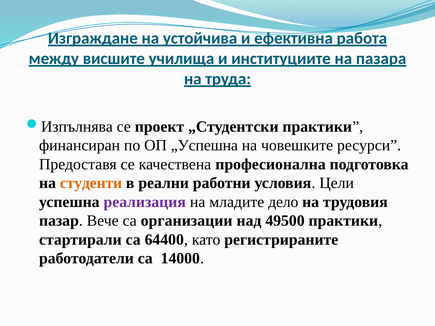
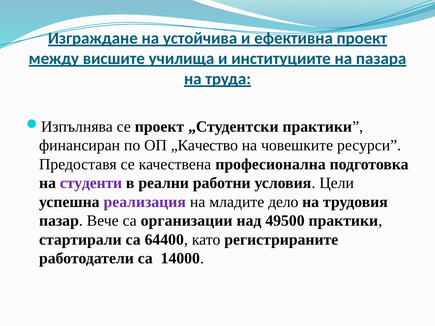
ефективна работа: работа -> проект
„Успешна: „Успешна -> „Качество
студенти colour: orange -> purple
